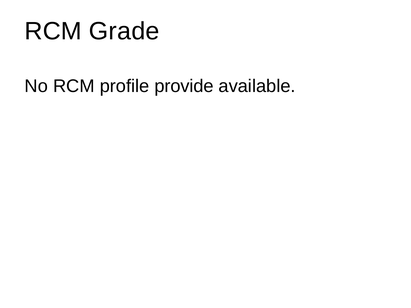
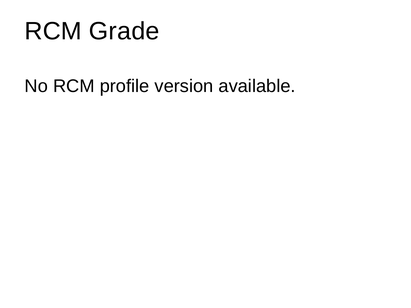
provide: provide -> version
